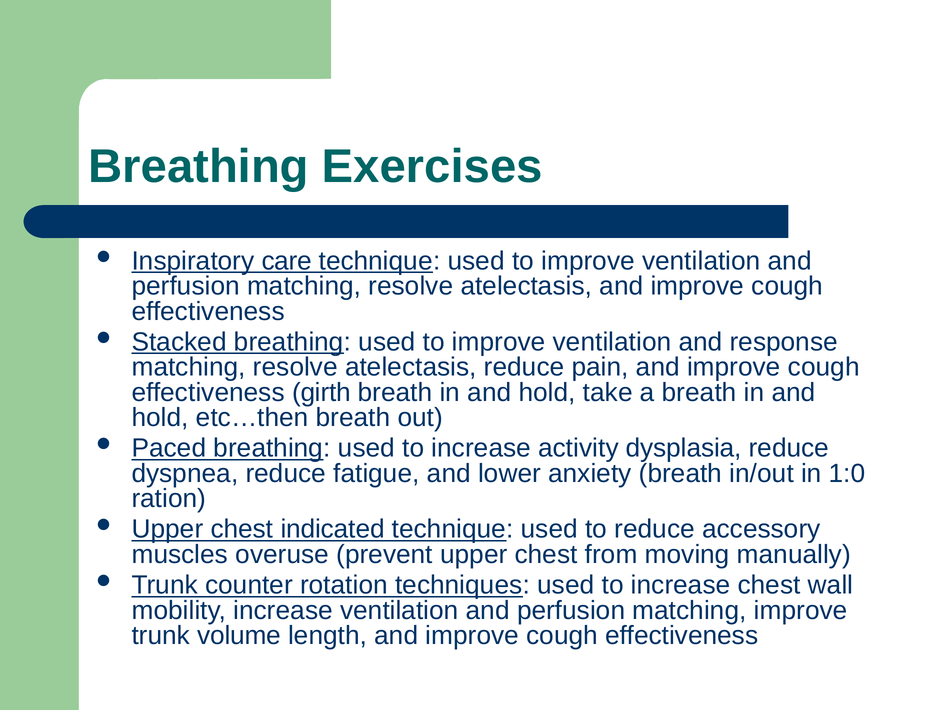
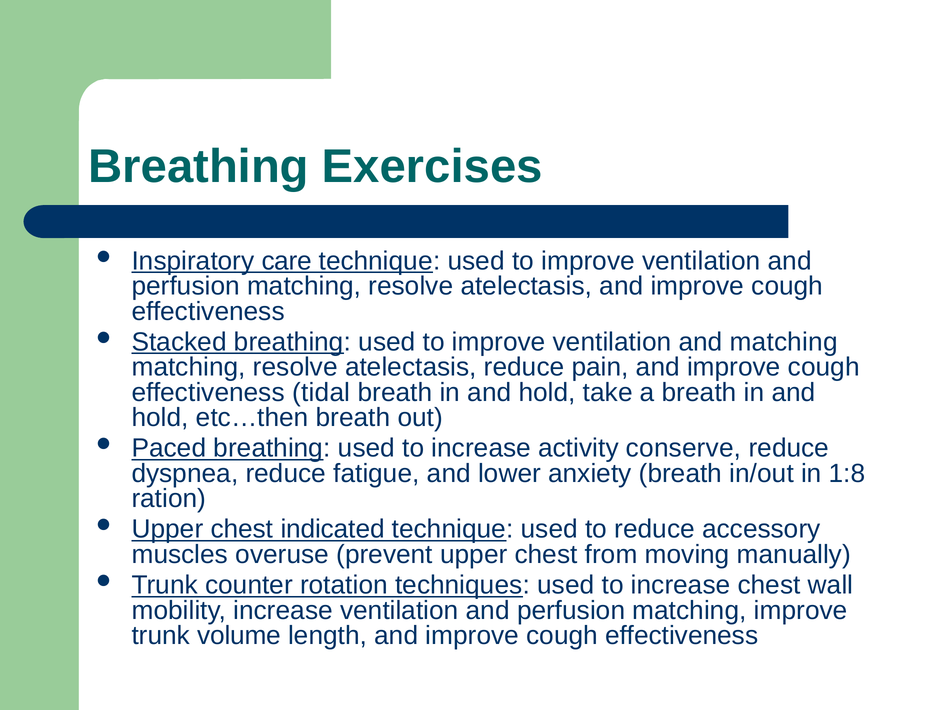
and response: response -> matching
girth: girth -> tidal
dysplasia: dysplasia -> conserve
1:0: 1:0 -> 1:8
